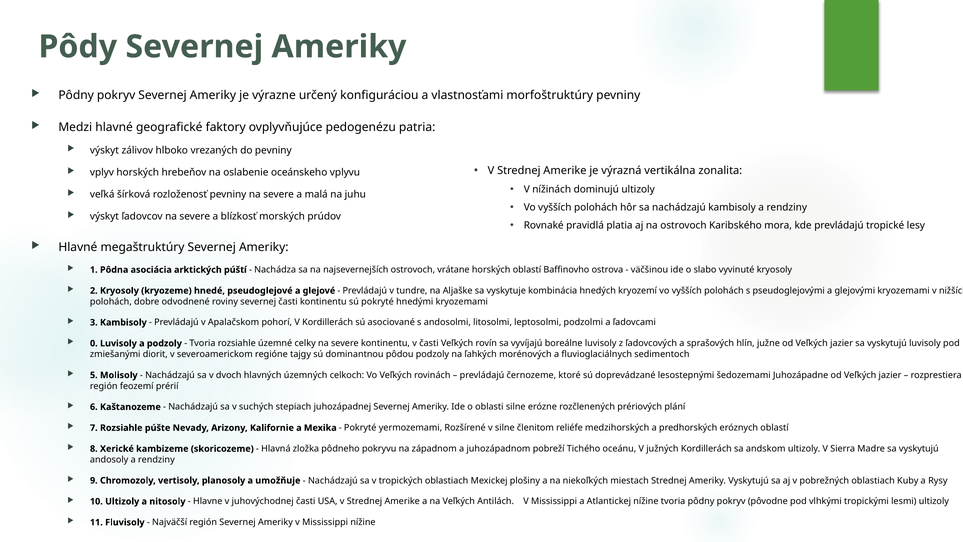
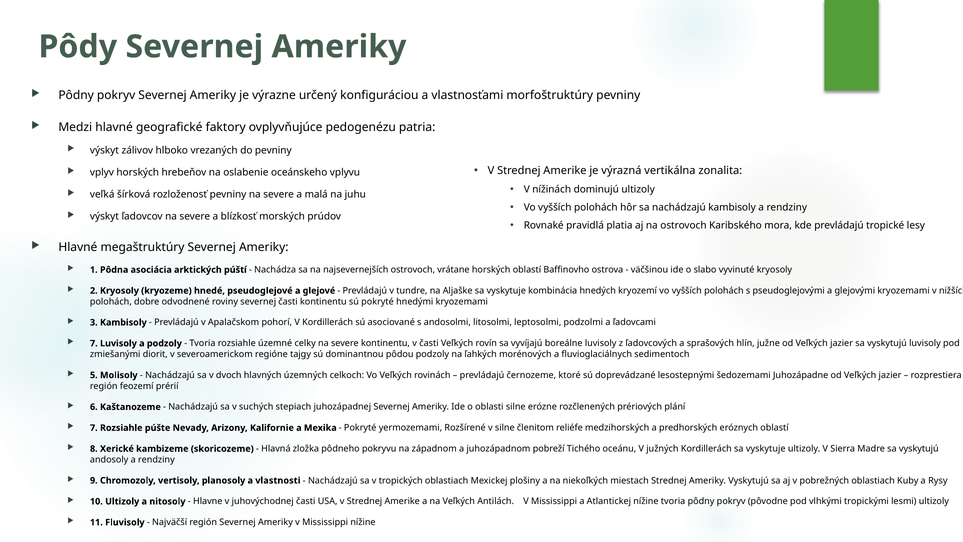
0 at (94, 343): 0 -> 7
Kordillerách sa andskom: andskom -> vyskytuje
umožňuje: umožňuje -> vlastnosti
